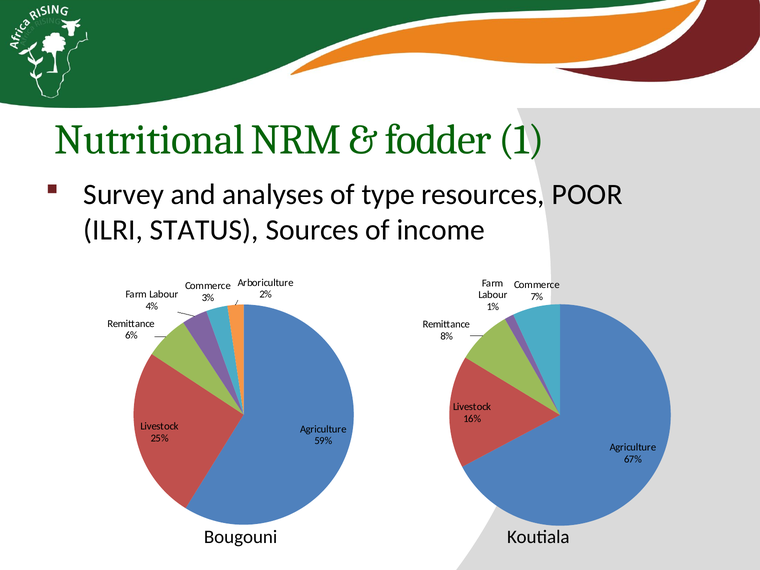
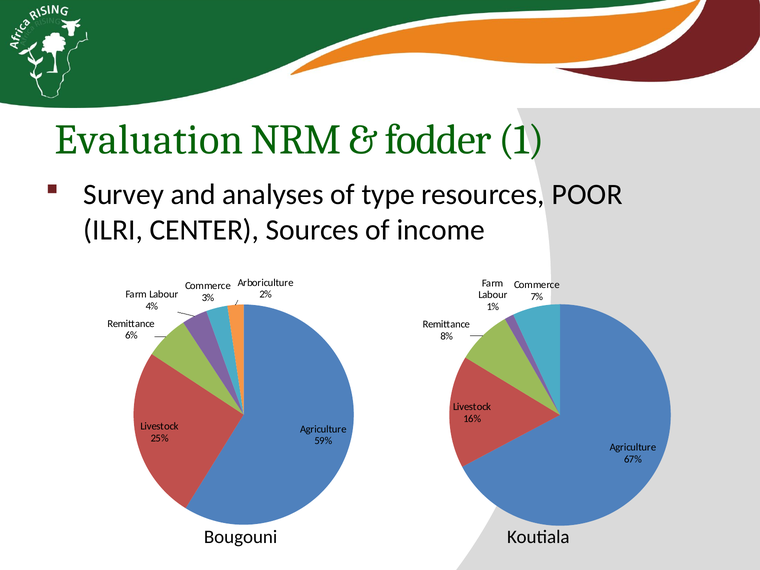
Nutritional: Nutritional -> Evaluation
STATUS: STATUS -> CENTER
